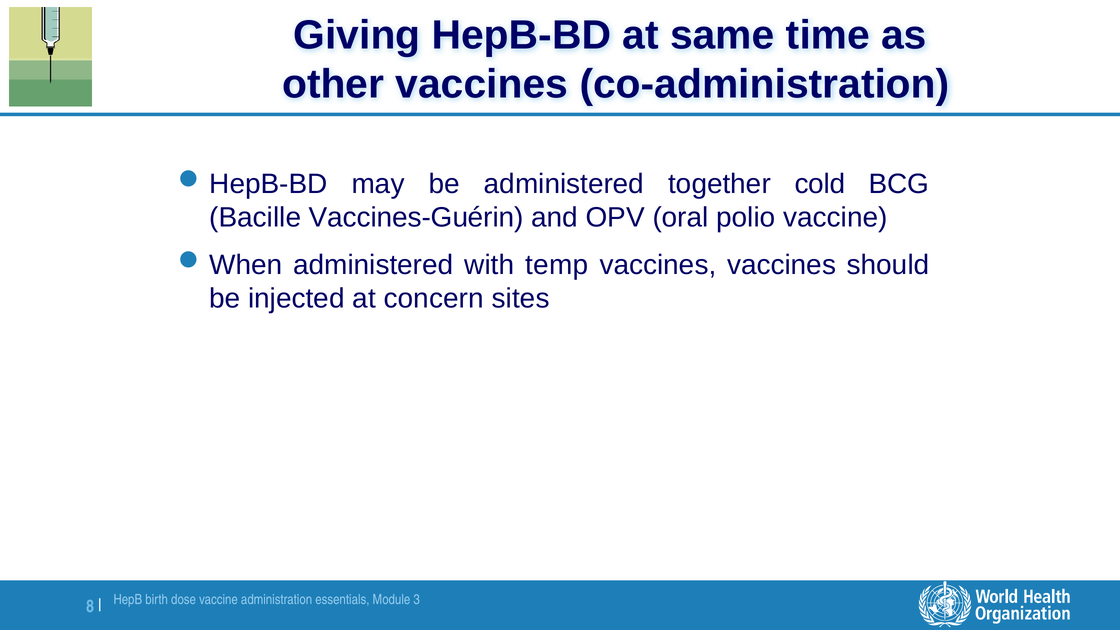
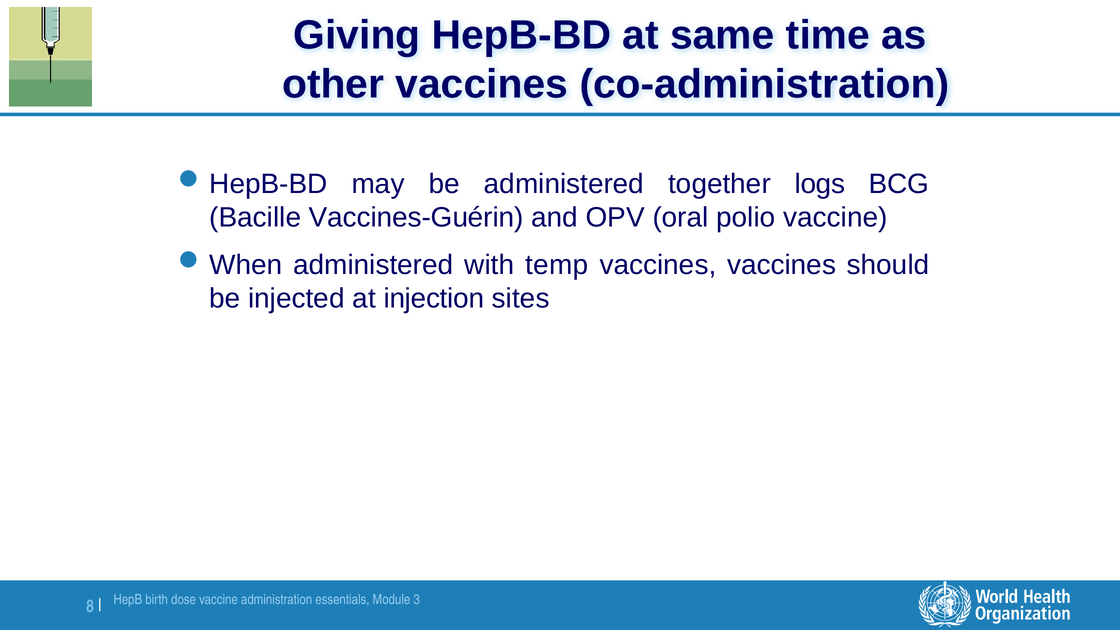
cold: cold -> logs
concern: concern -> injection
